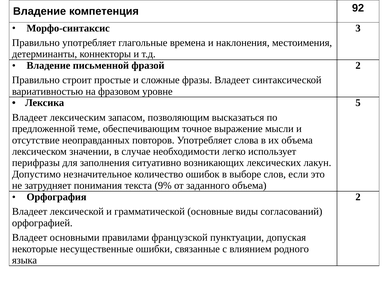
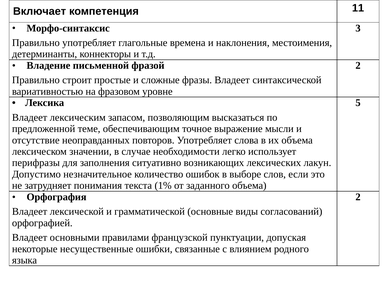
Владение at (40, 11): Владение -> Включает
92: 92 -> 11
9%: 9% -> 1%
